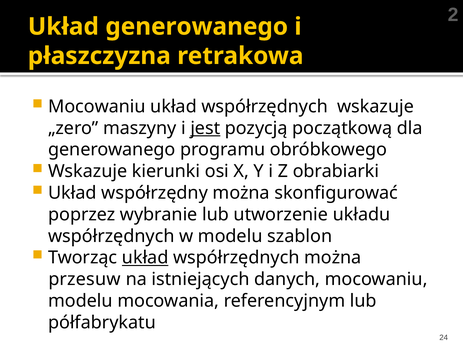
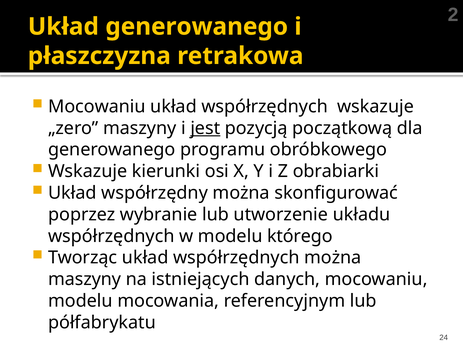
szablon: szablon -> którego
układ at (145, 258) underline: present -> none
przesuw at (84, 280): przesuw -> maszyny
